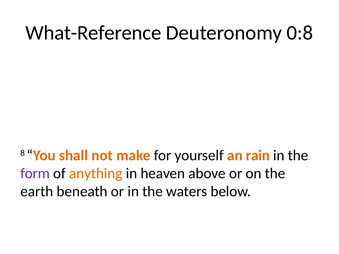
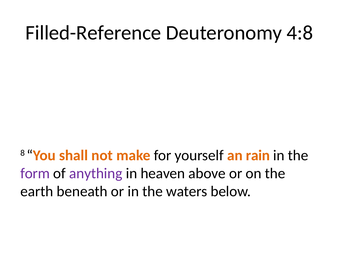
What-Reference: What-Reference -> Filled-Reference
0:8: 0:8 -> 4:8
anything colour: orange -> purple
